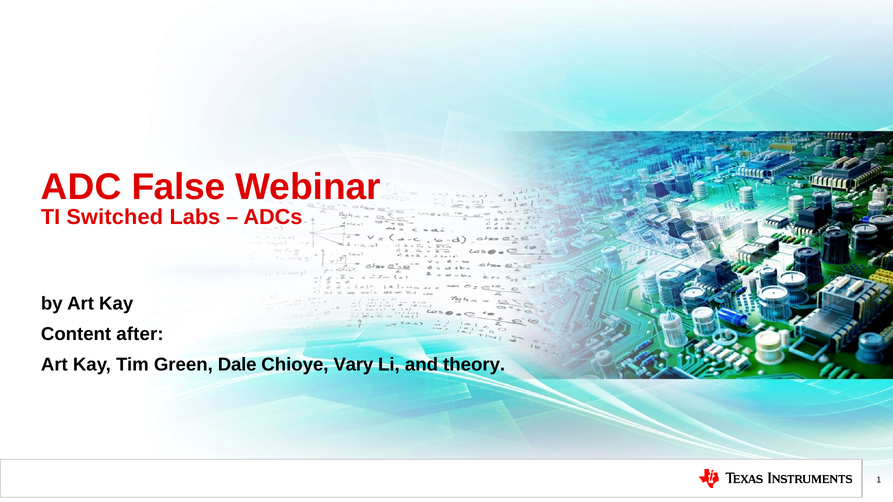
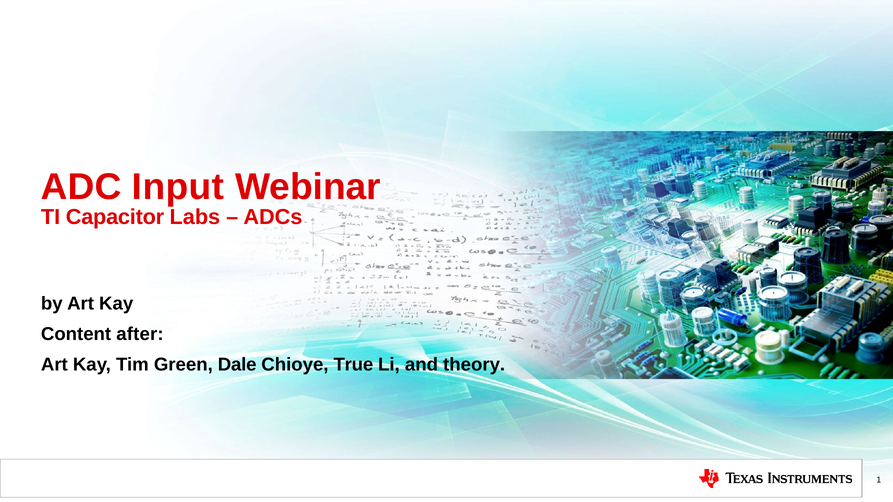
False: False -> Input
Switched: Switched -> Capacitor
Vary: Vary -> True
